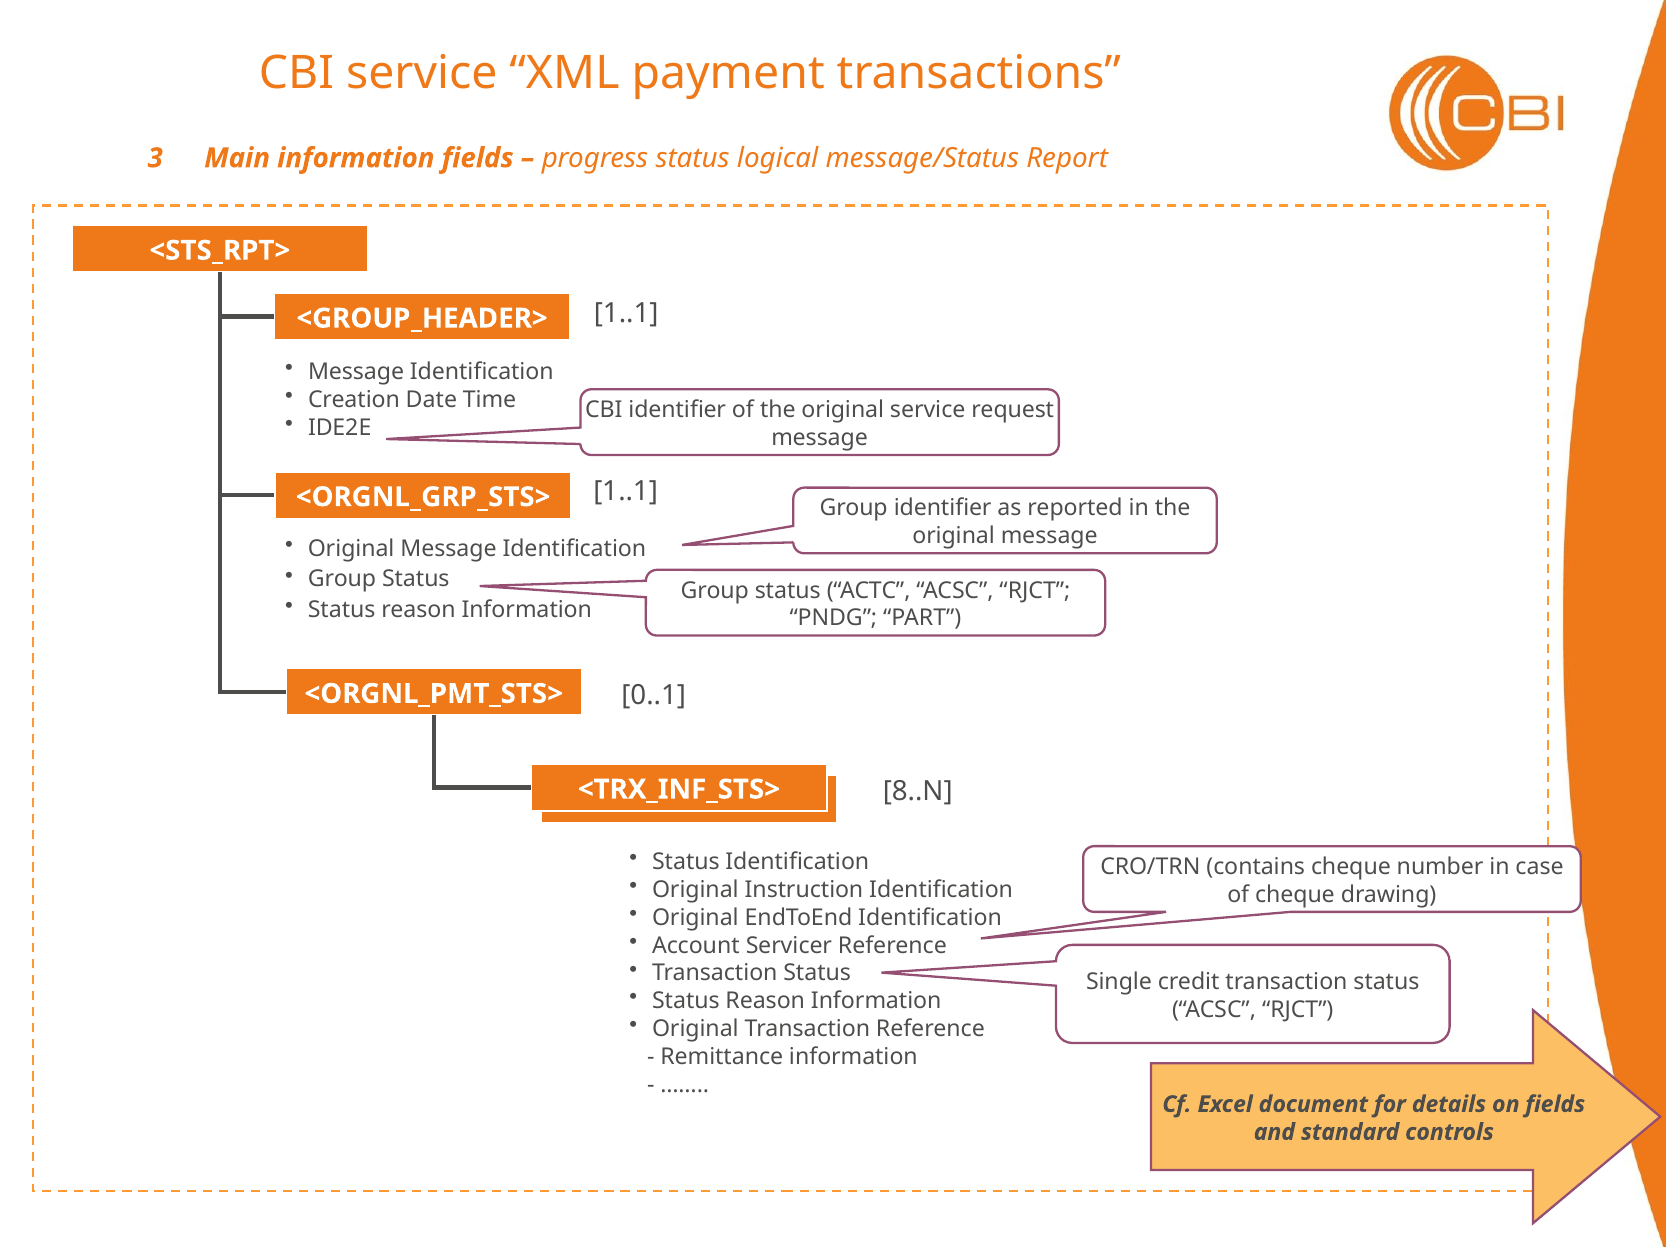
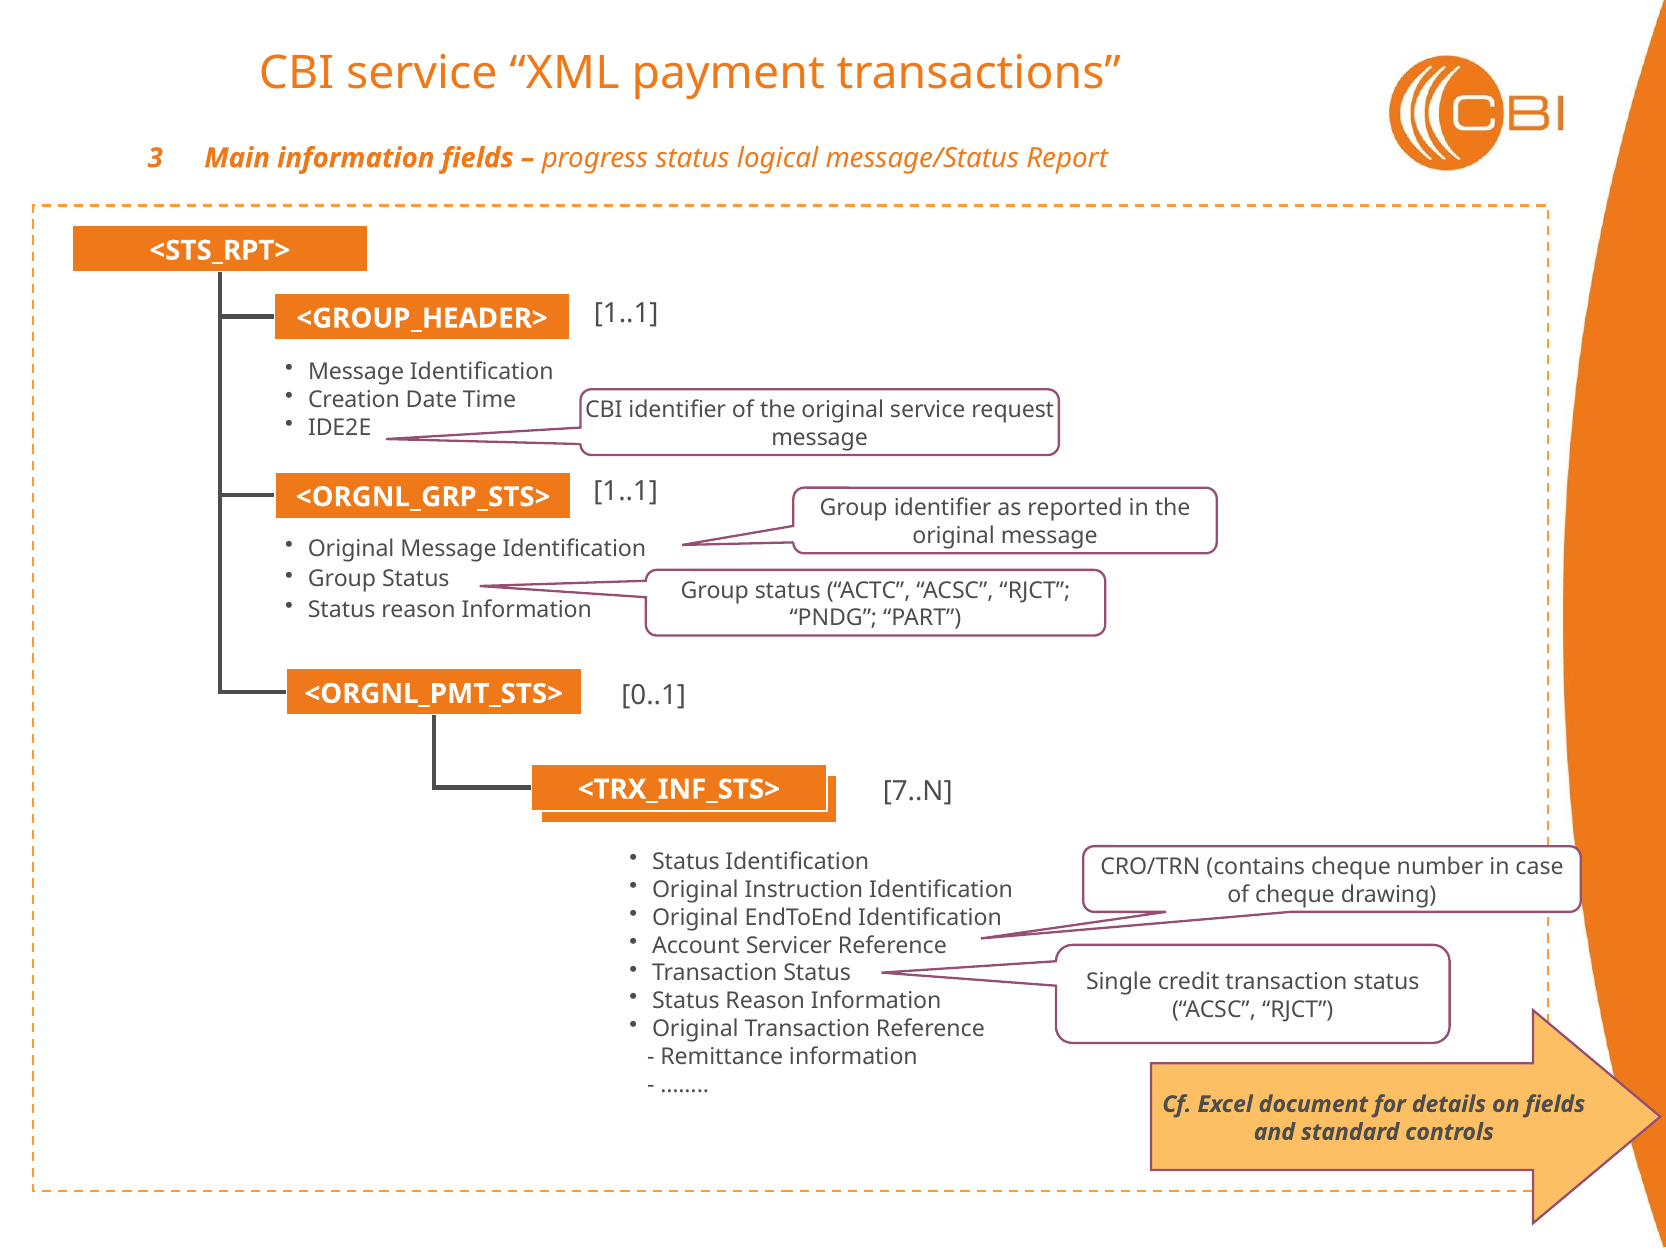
8..N: 8..N -> 7..N
